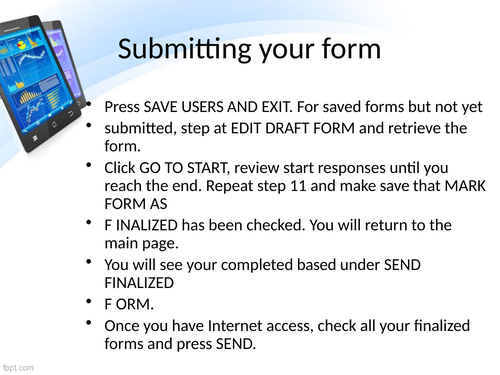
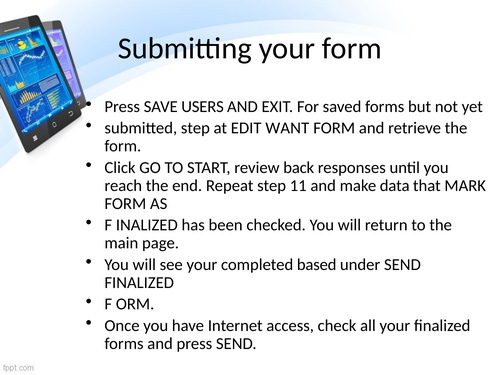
DRAFT: DRAFT -> WANT
review start: start -> back
make save: save -> data
